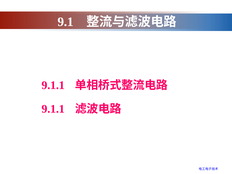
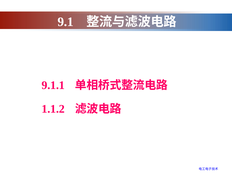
9.1.1 at (53, 109): 9.1.1 -> 1.1.2
